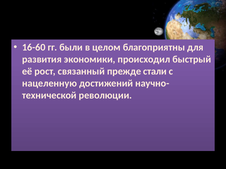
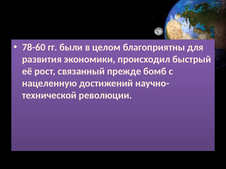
16-60: 16-60 -> 78-60
стали: стали -> бомб
